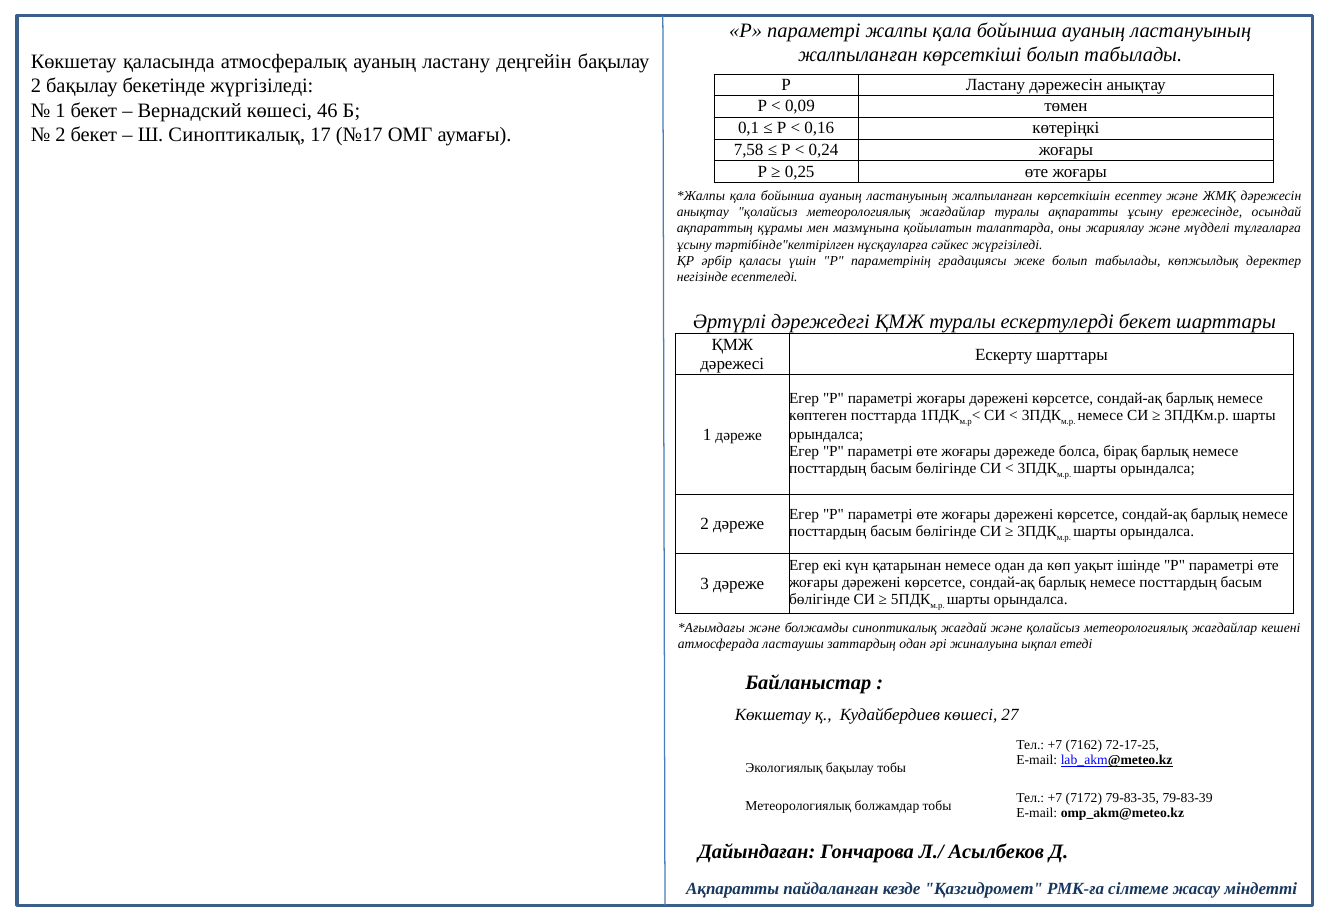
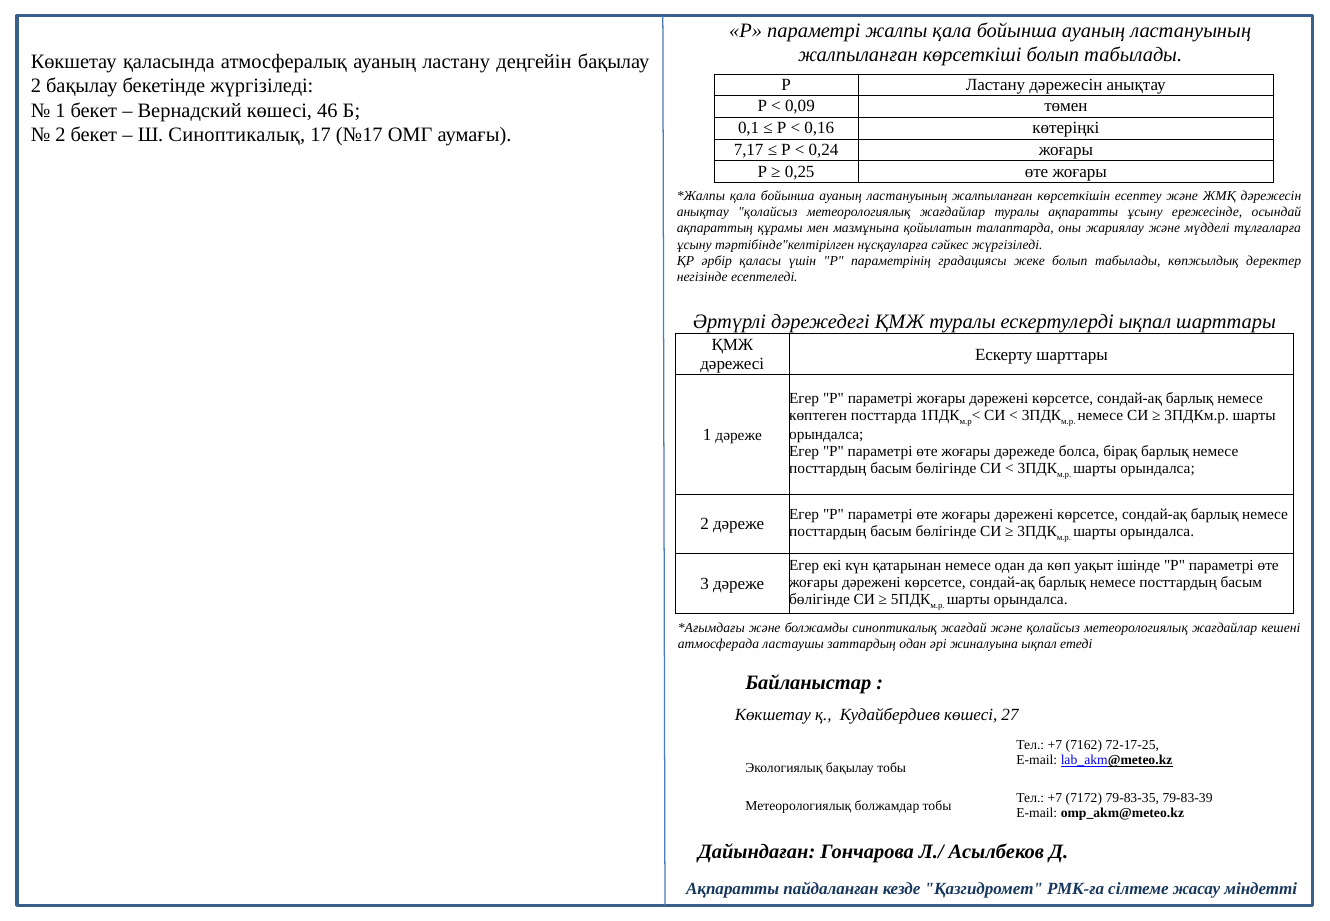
7,58: 7,58 -> 7,17
ескертулерді бекет: бекет -> ықпал
